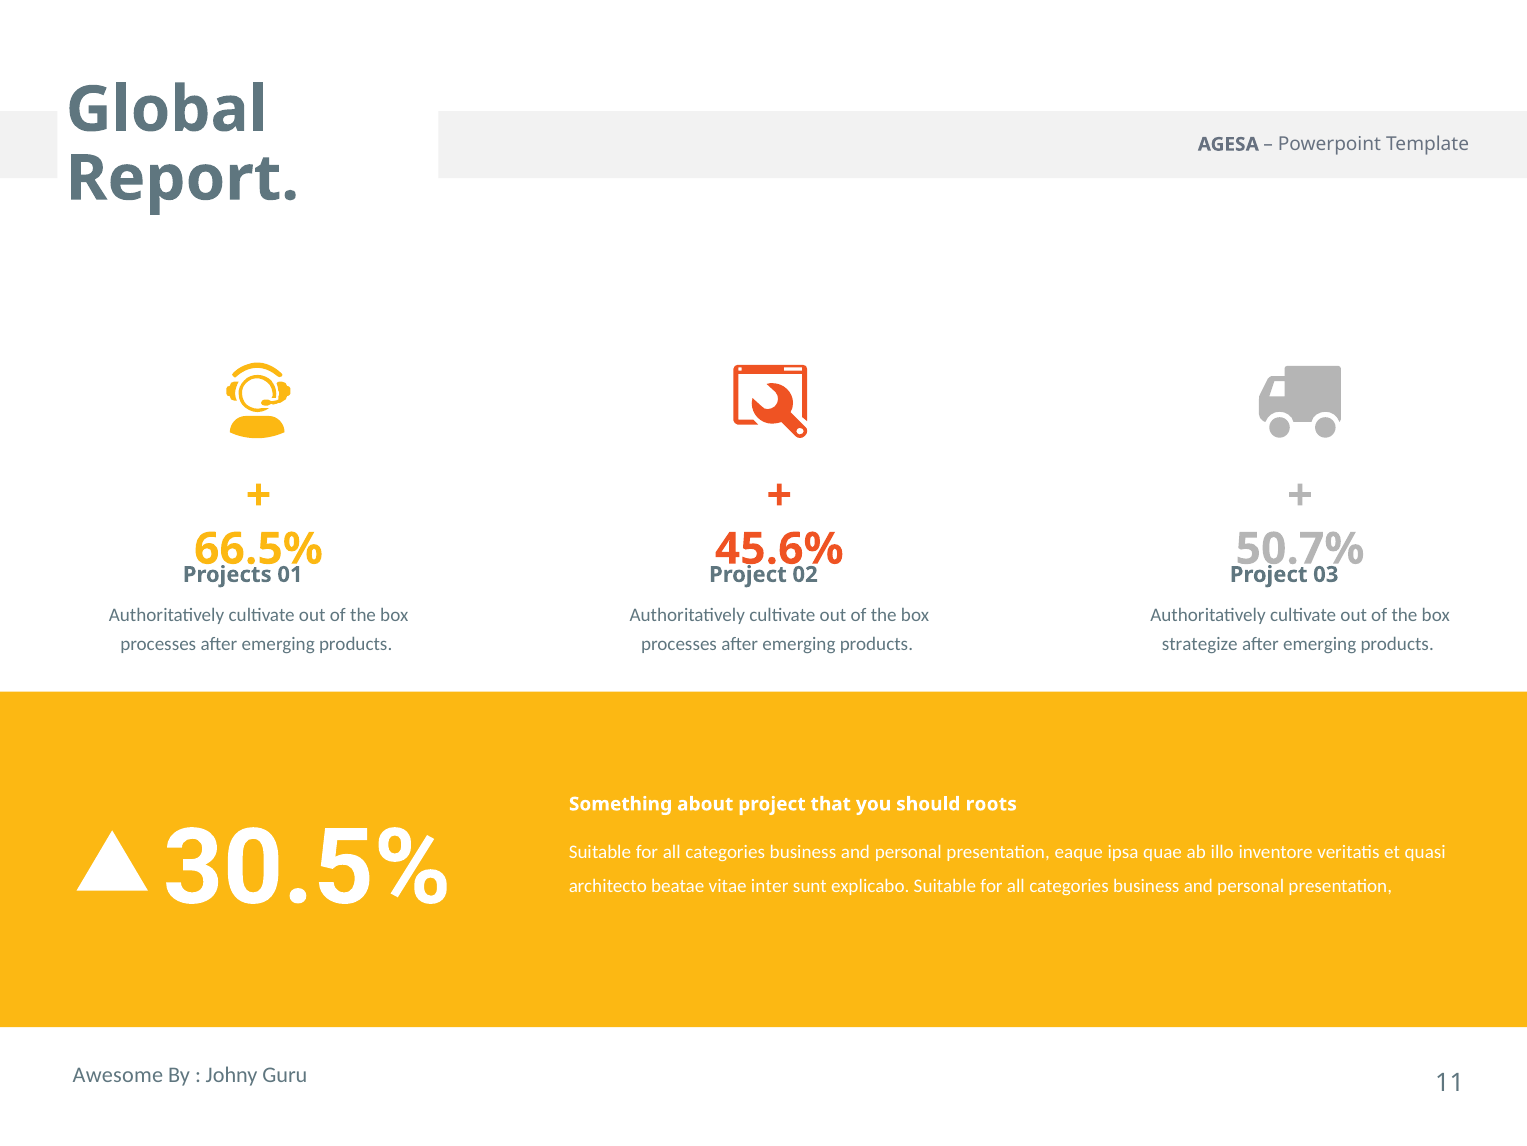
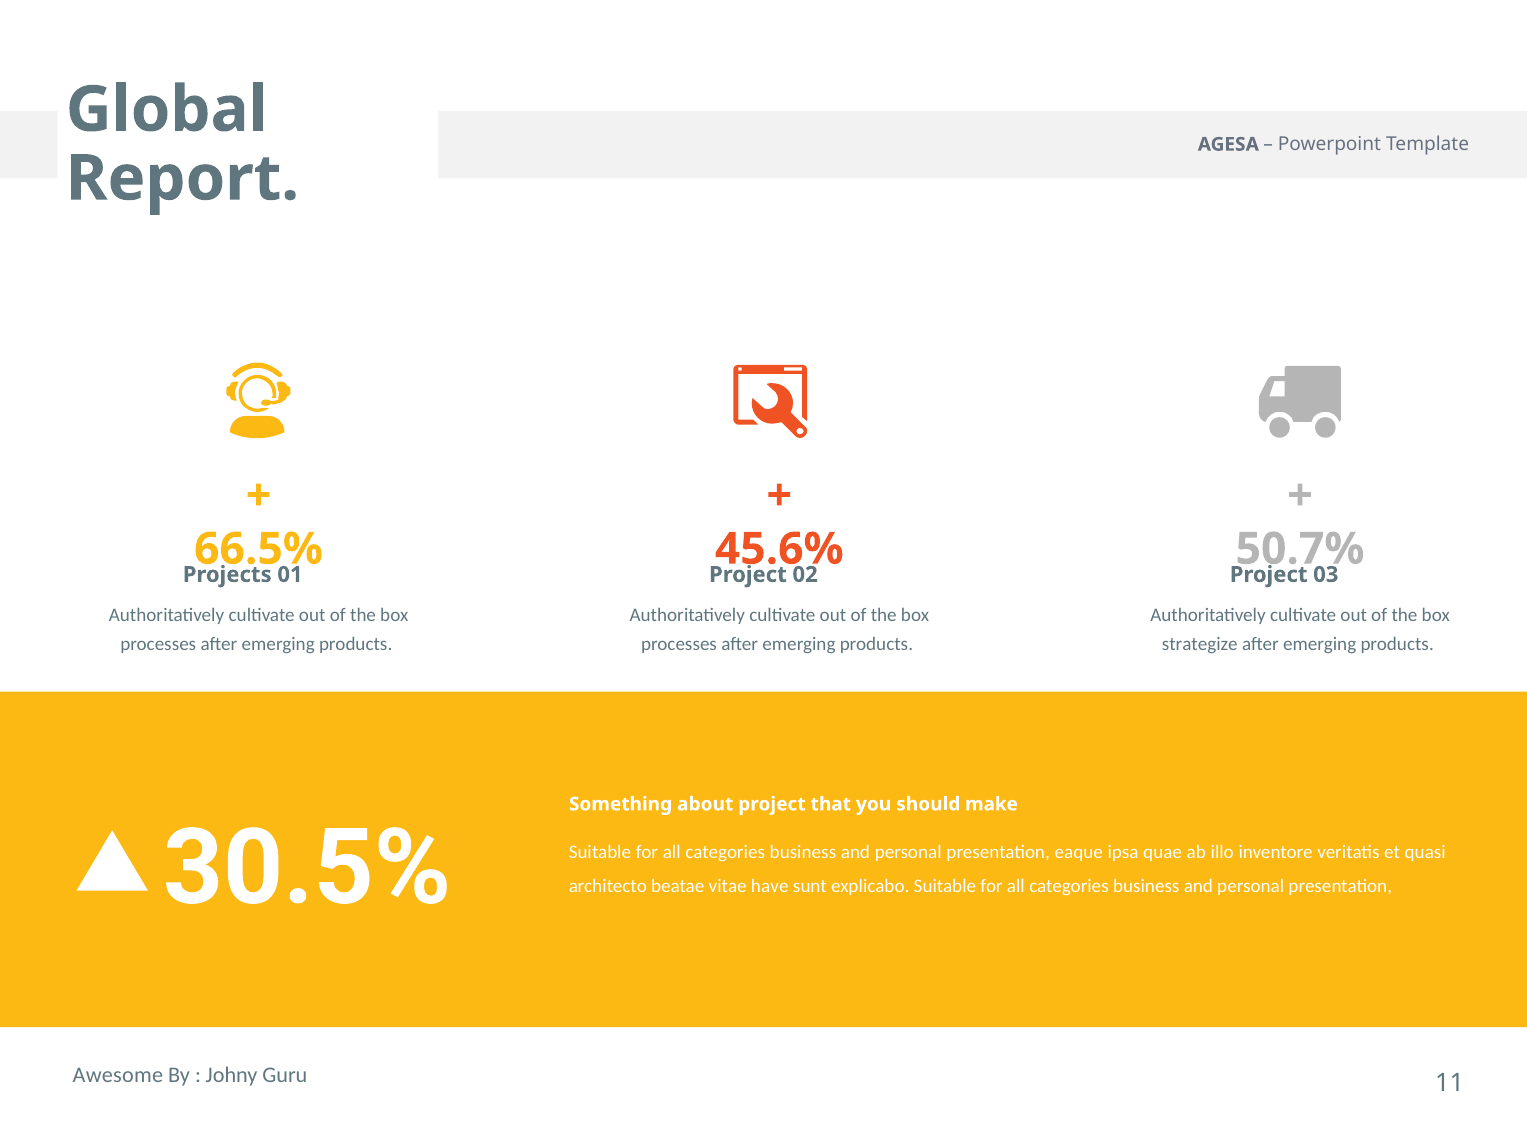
roots: roots -> make
inter: inter -> have
